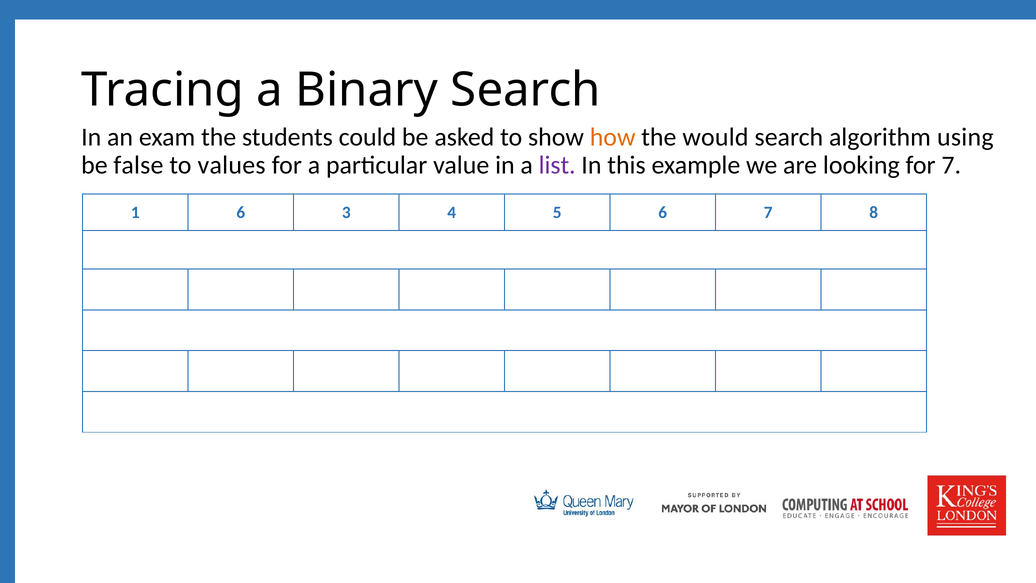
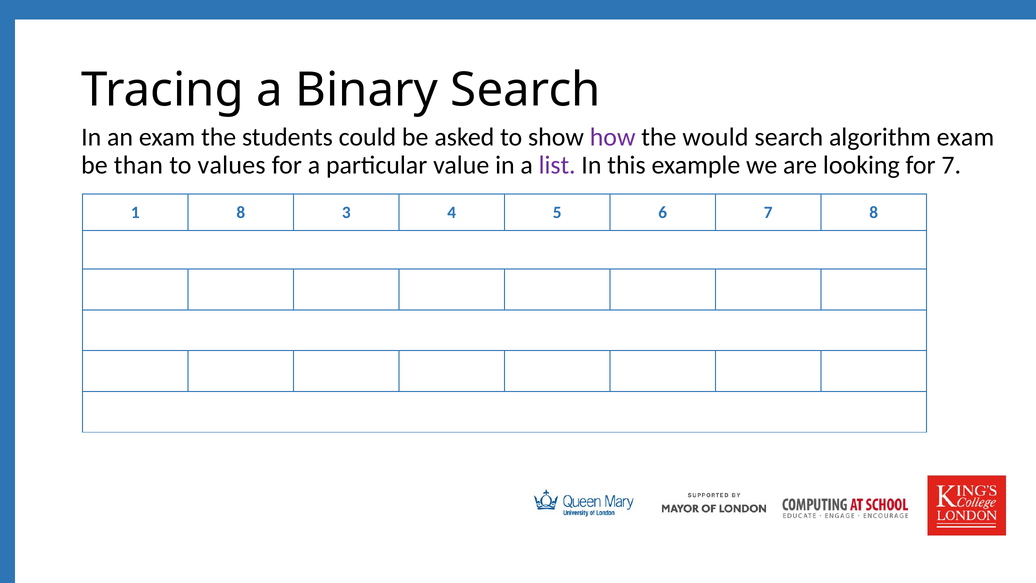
how colour: orange -> purple
algorithm using: using -> exam
false: false -> than
1 6: 6 -> 8
